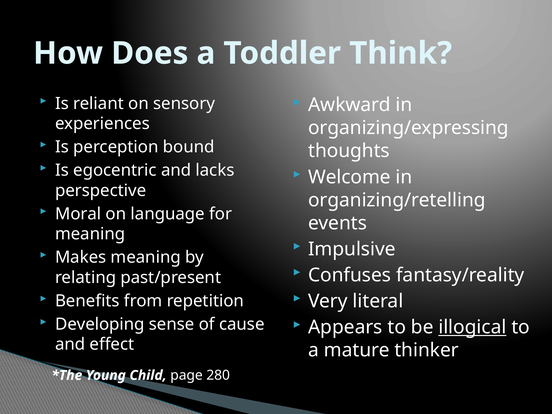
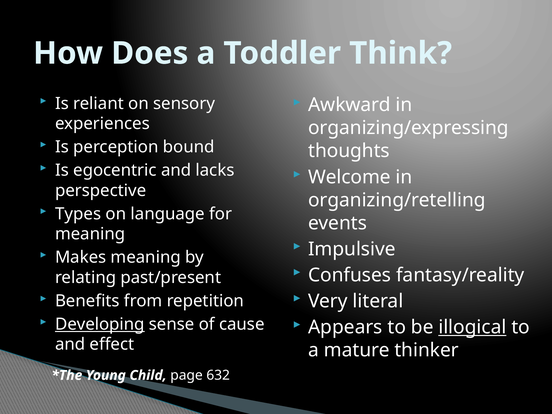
Moral: Moral -> Types
Developing underline: none -> present
280: 280 -> 632
